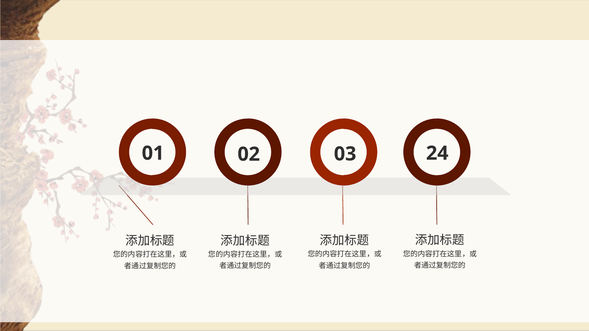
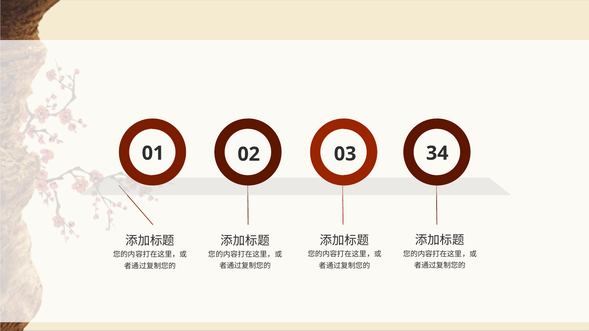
24: 24 -> 34
